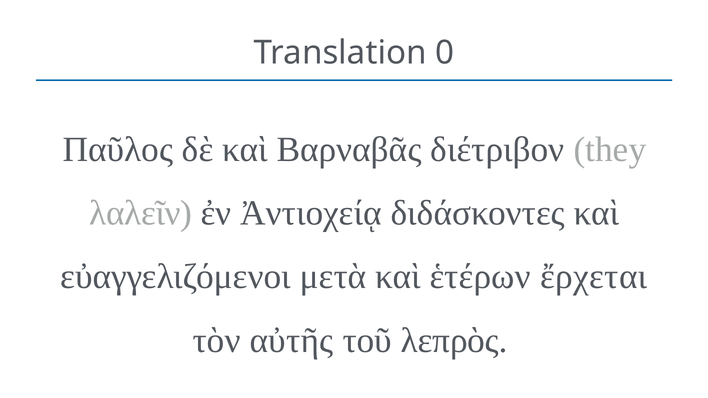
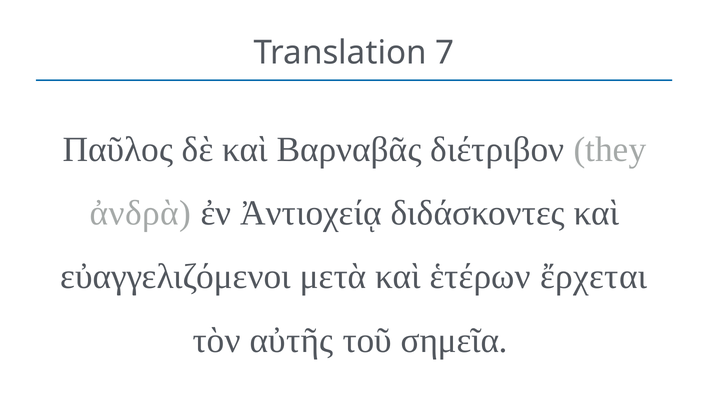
0: 0 -> 7
λαλεῖν: λαλεῖν -> ἀνδρὰ
λεπρὸς: λεπρὸς -> σημεῖα
